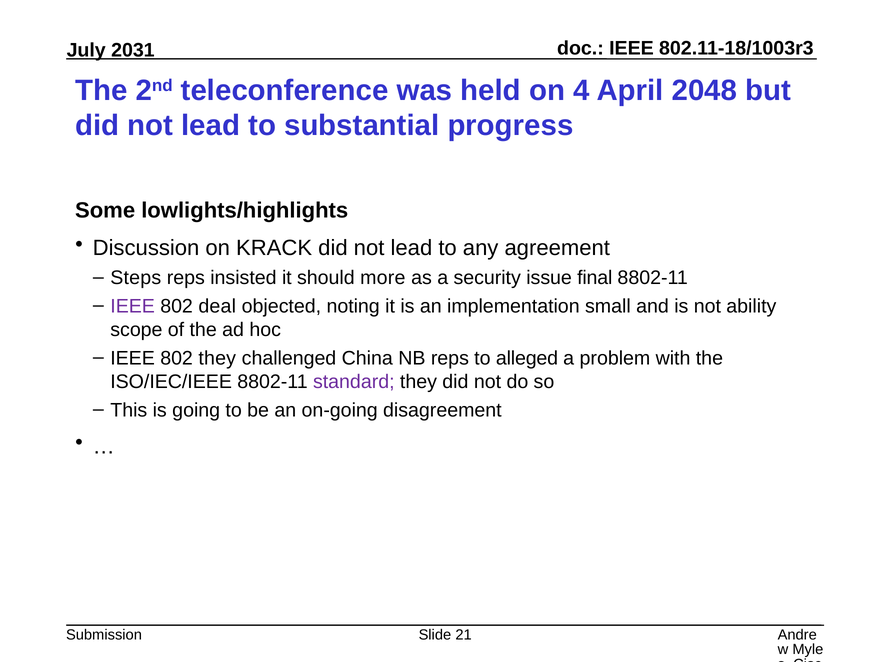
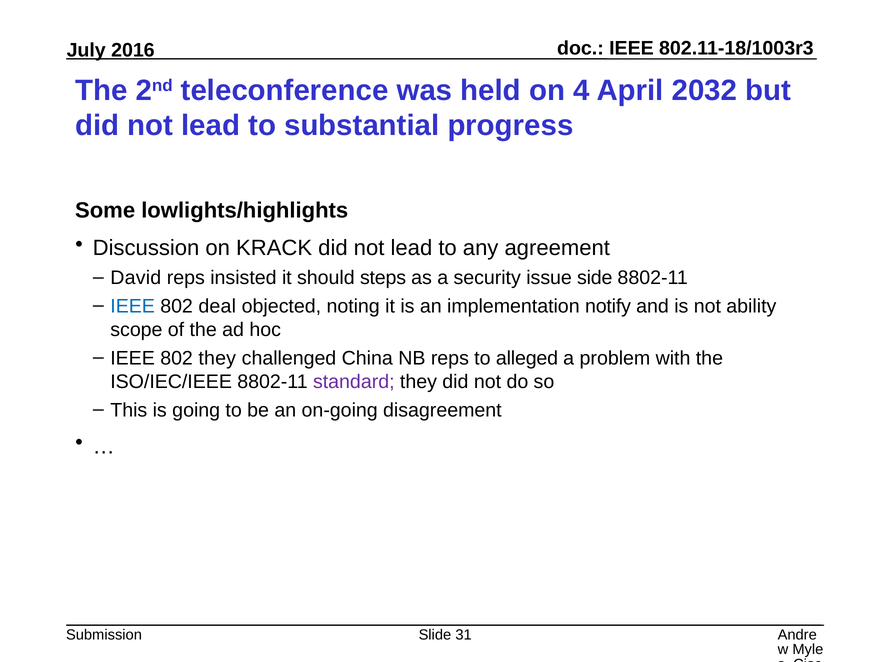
2031: 2031 -> 2016
2048: 2048 -> 2032
Steps: Steps -> David
more: more -> steps
final: final -> side
IEEE at (133, 306) colour: purple -> blue
small: small -> notify
21: 21 -> 31
